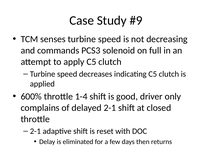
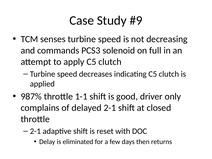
600%: 600% -> 987%
1-4: 1-4 -> 1-1
